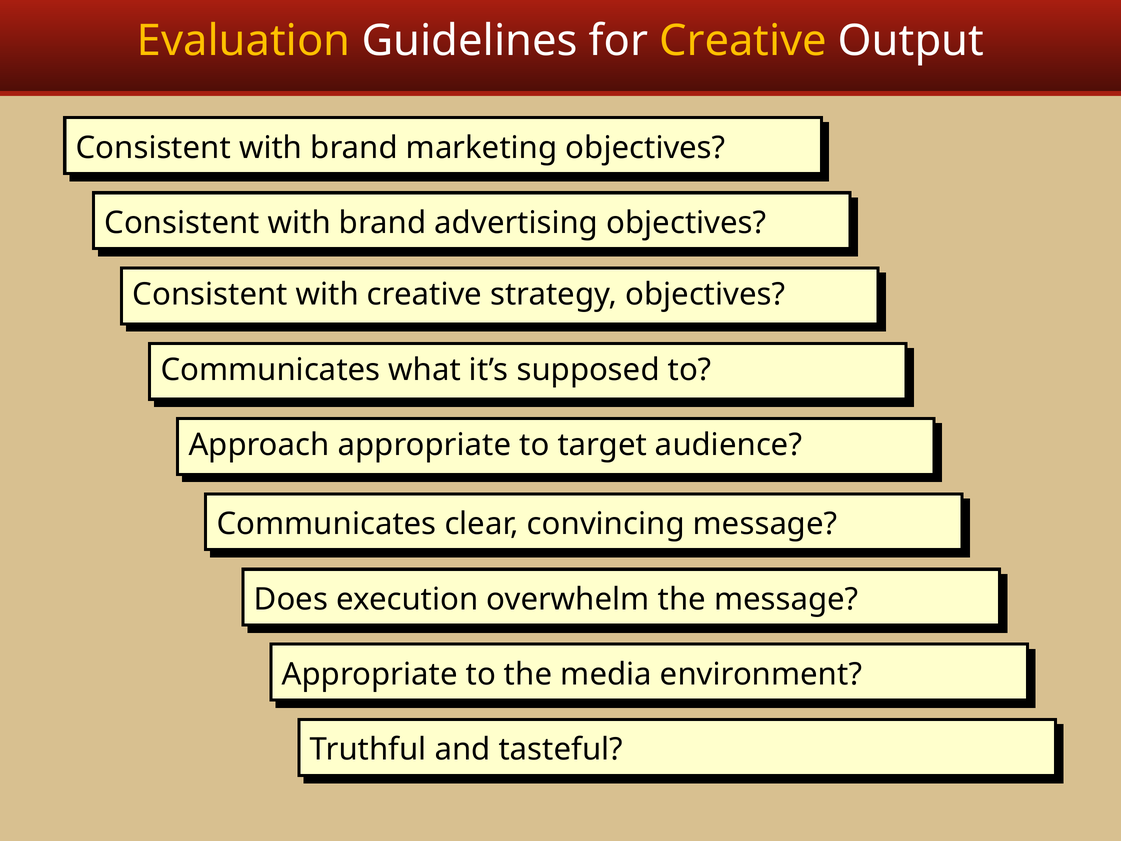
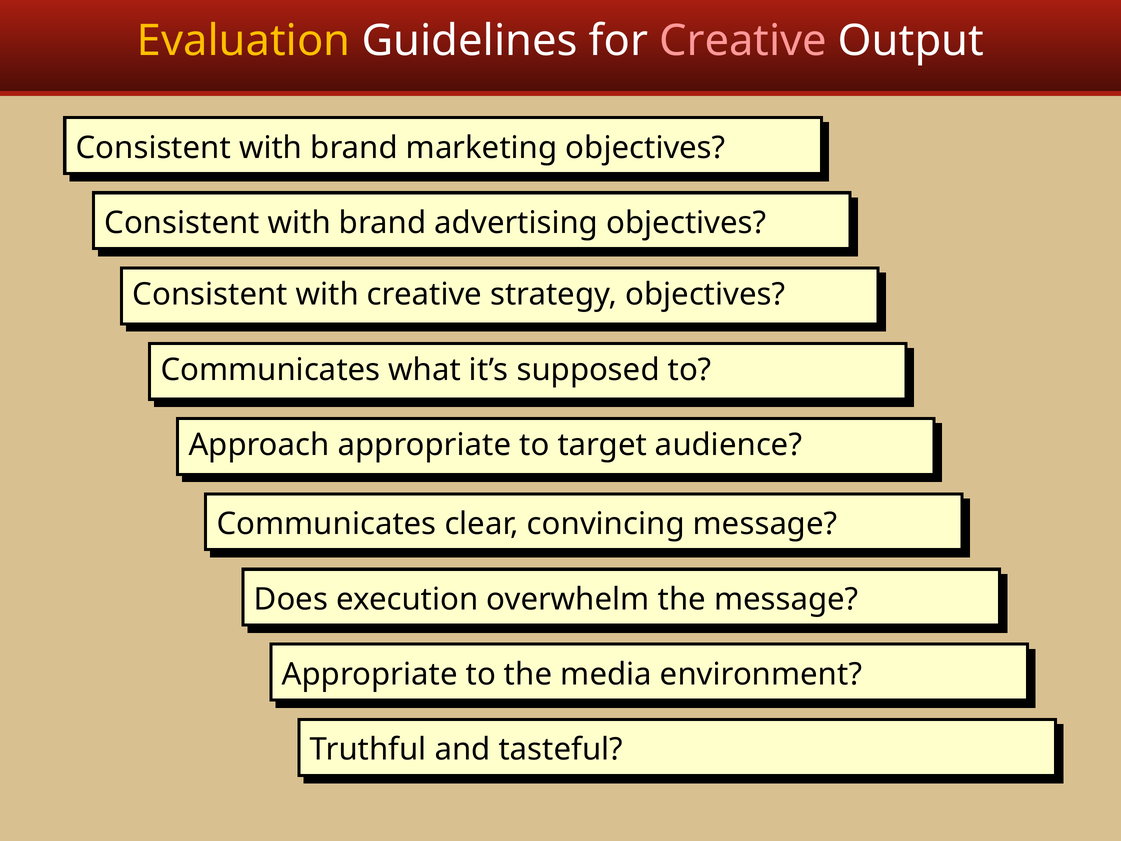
Creative at (743, 41) colour: yellow -> pink
